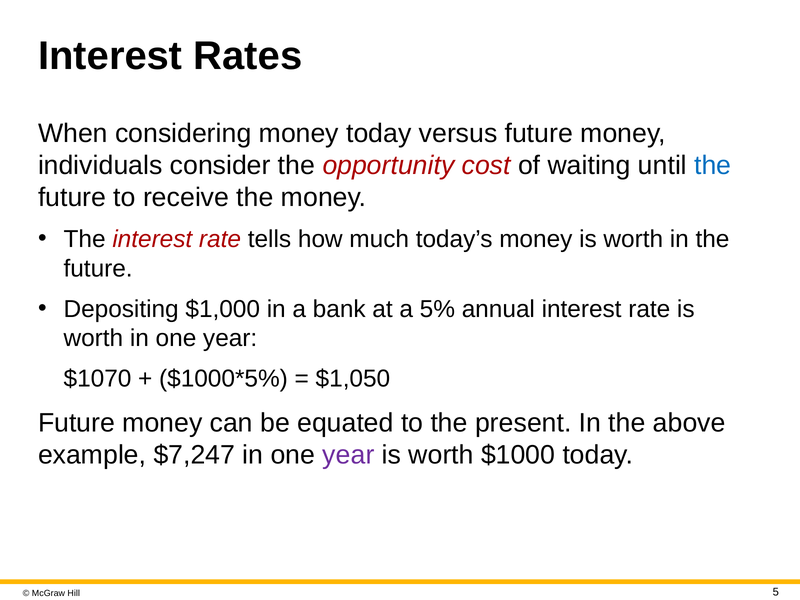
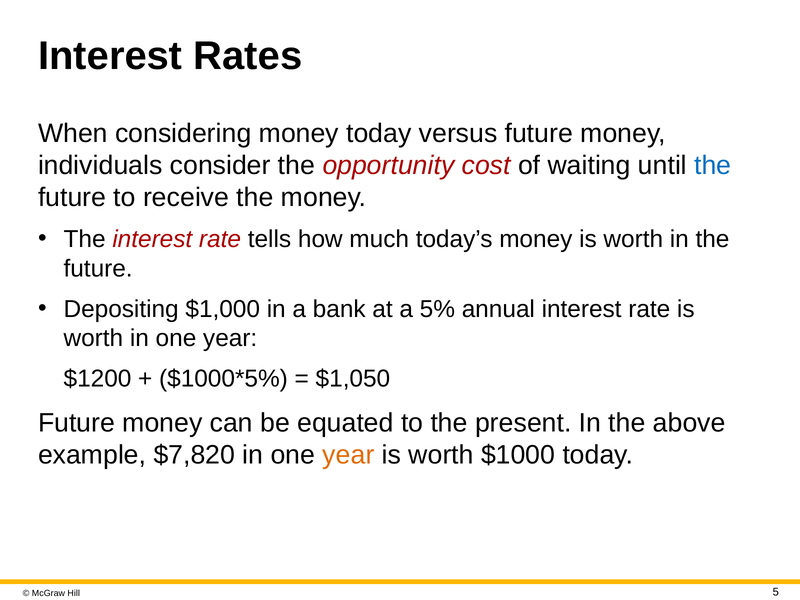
$1070: $1070 -> $1200
$7,247: $7,247 -> $7,820
year at (348, 455) colour: purple -> orange
